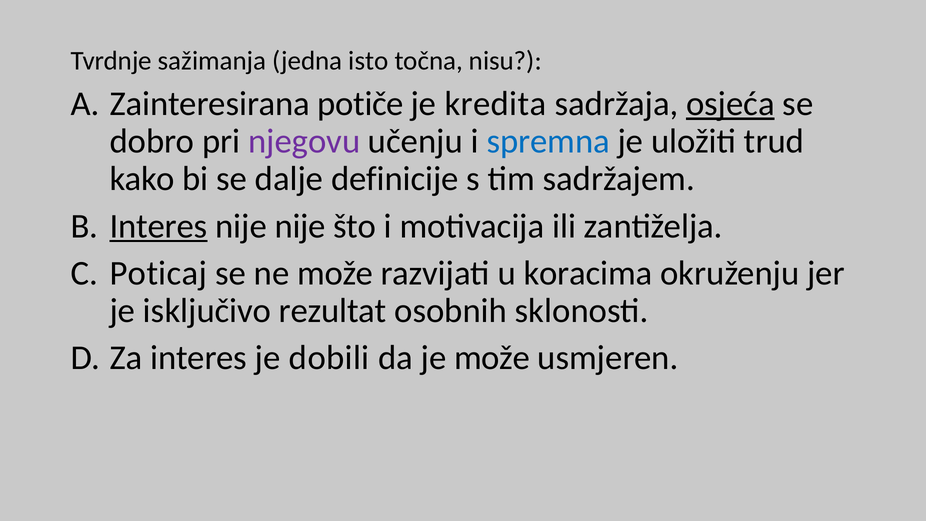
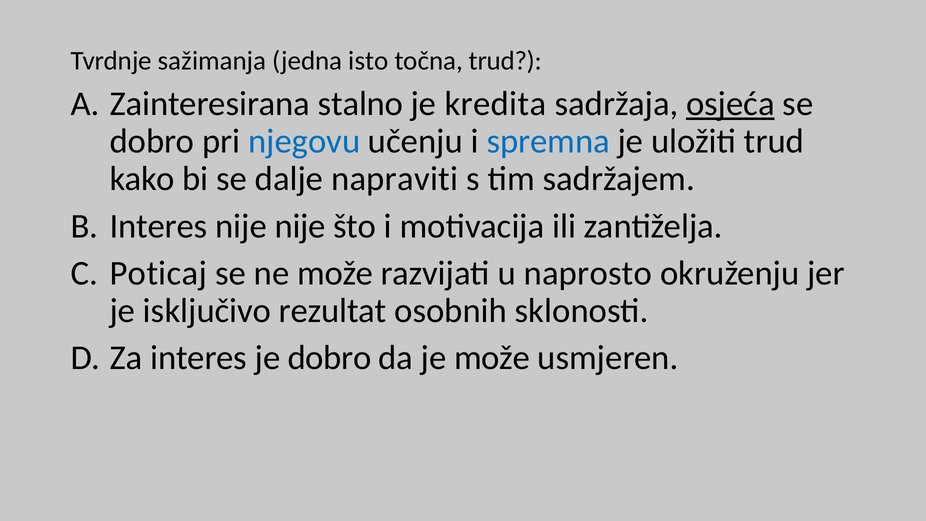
točna nisu: nisu -> trud
potiče: potiče -> stalno
njegovu colour: purple -> blue
definicije: definicije -> napraviti
Interes at (159, 226) underline: present -> none
koracima: koracima -> naprosto
je dobili: dobili -> dobro
